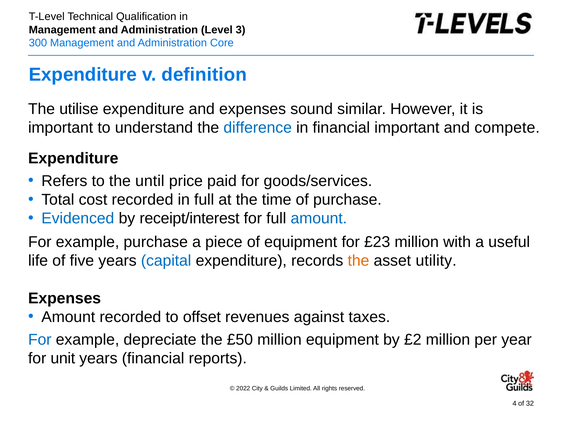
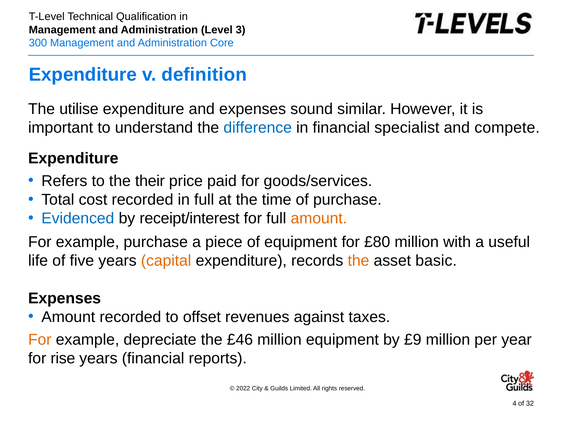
financial important: important -> specialist
until: until -> their
amount at (319, 218) colour: blue -> orange
£23: £23 -> £80
capital colour: blue -> orange
utility: utility -> basic
For at (40, 339) colour: blue -> orange
£50: £50 -> £46
£2: £2 -> £9
unit: unit -> rise
